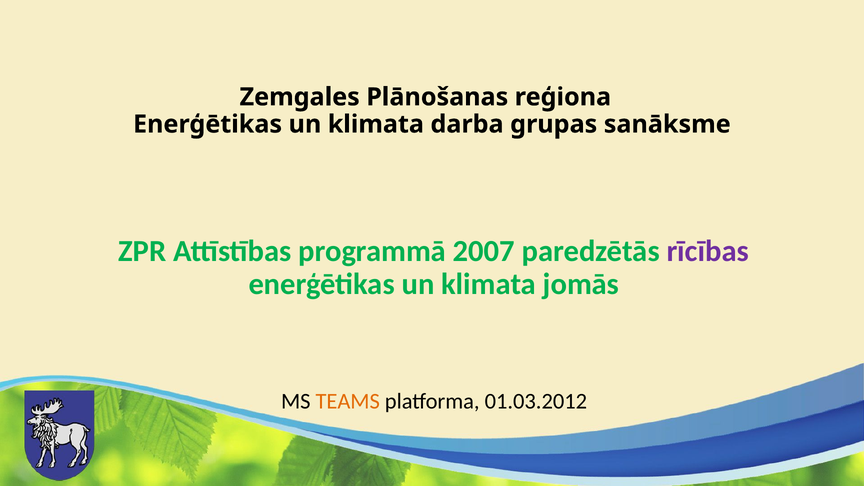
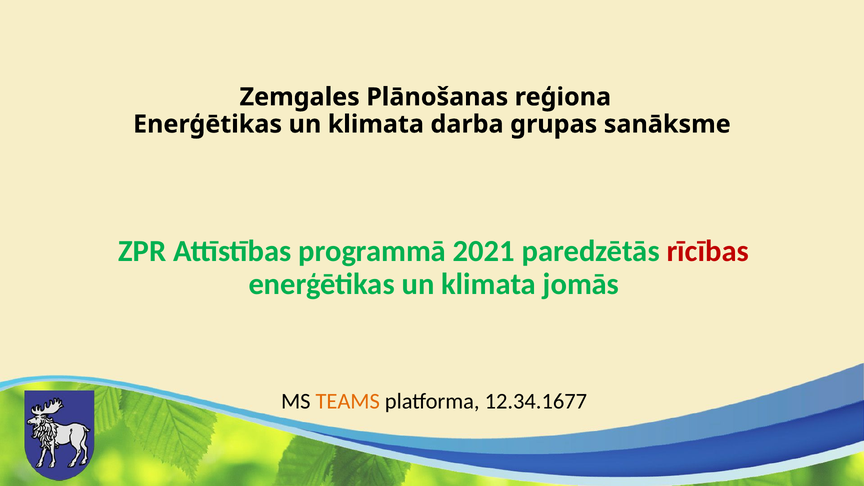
2007: 2007 -> 2021
rīcības colour: purple -> red
01.03.2012: 01.03.2012 -> 12.34.1677
